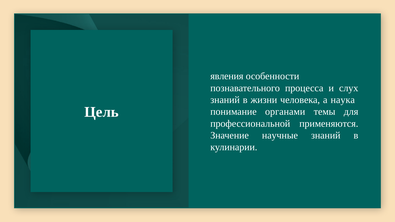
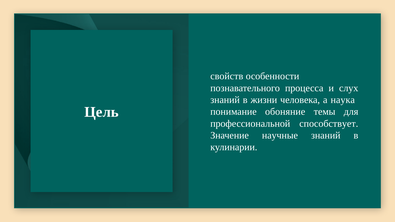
явления: явления -> свойств
органами: органами -> обоняние
применяются: применяются -> способствует
